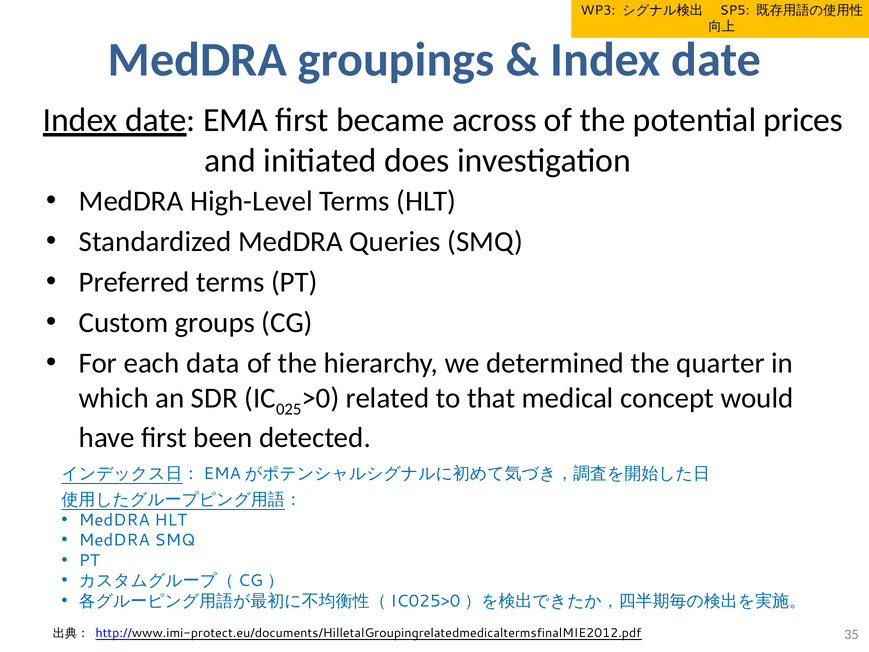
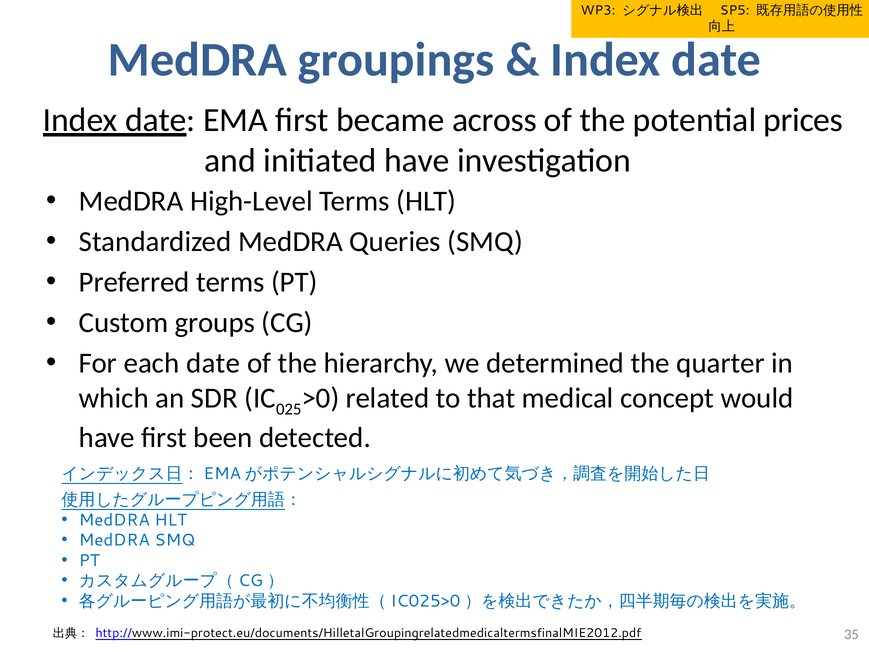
initiated does: does -> have
each data: data -> date
